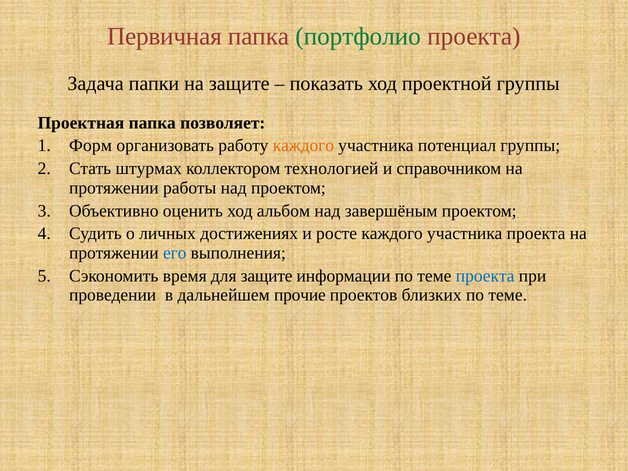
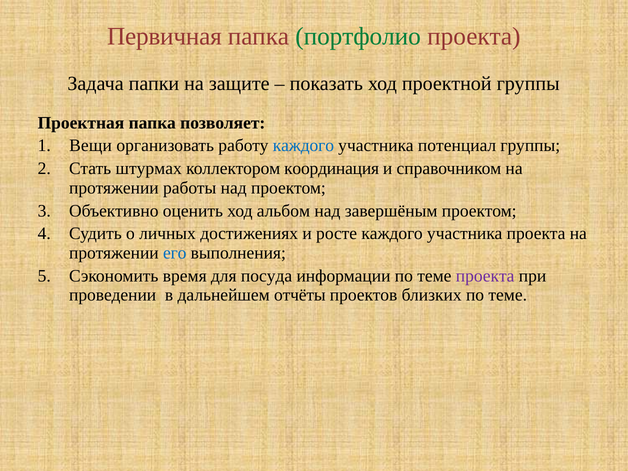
Форм: Форм -> Вещи
каждого at (303, 146) colour: orange -> blue
технологией: технологией -> координация
для защите: защите -> посуда
проекта at (485, 276) colour: blue -> purple
прочие: прочие -> отчёты
